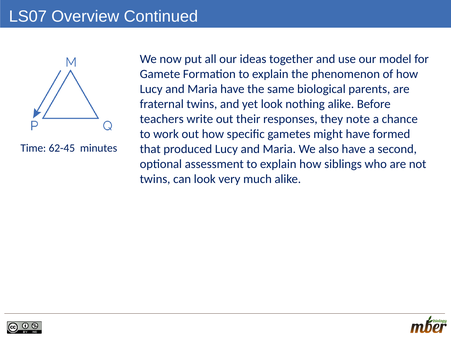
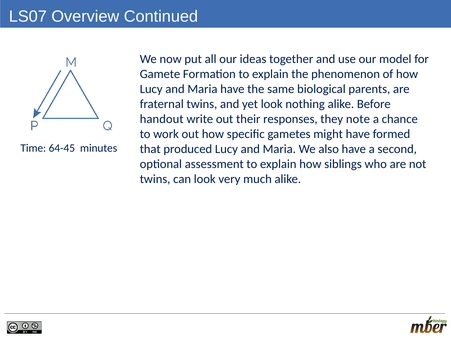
teachers: teachers -> handout
62-45: 62-45 -> 64-45
